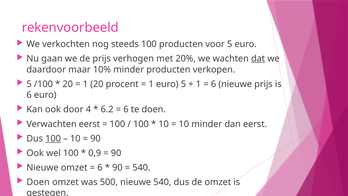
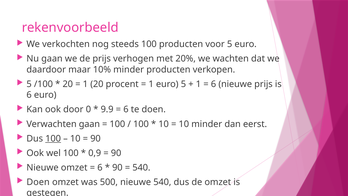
dat underline: present -> none
4: 4 -> 0
6.2: 6.2 -> 9.9
Verwachten eerst: eerst -> gaan
